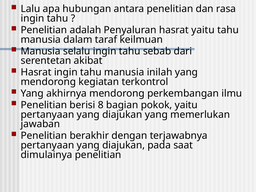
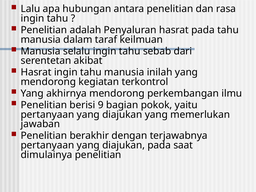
hasrat yaitu: yaitu -> pada
8: 8 -> 9
